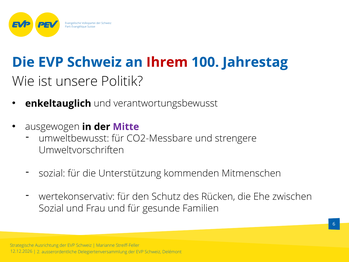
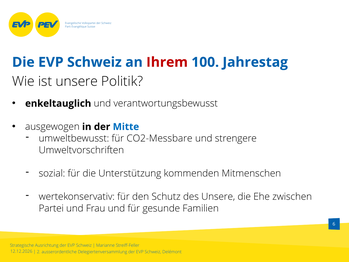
Mitte colour: purple -> blue
des Rücken: Rücken -> Unsere
Sozial at (51, 208): Sozial -> Partei
